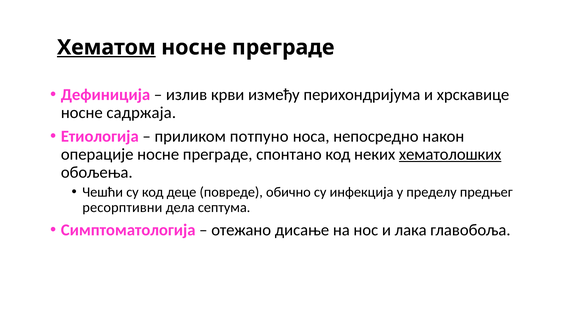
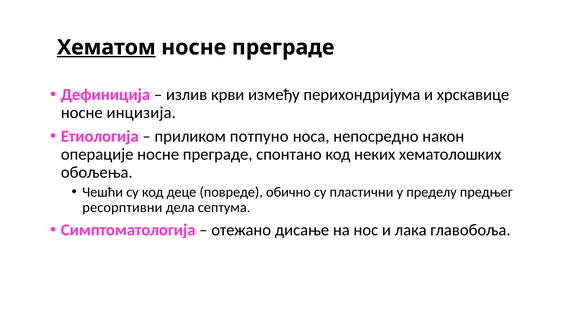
садржаја: садржаја -> инцизија
хематолошких underline: present -> none
инфекција: инфекција -> пластични
